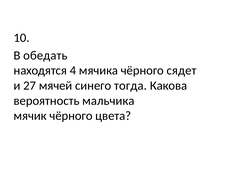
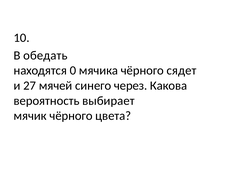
4: 4 -> 0
тогда: тогда -> через
мальчика: мальчика -> выбирает
